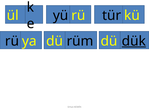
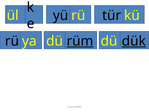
rüm underline: none -> present
